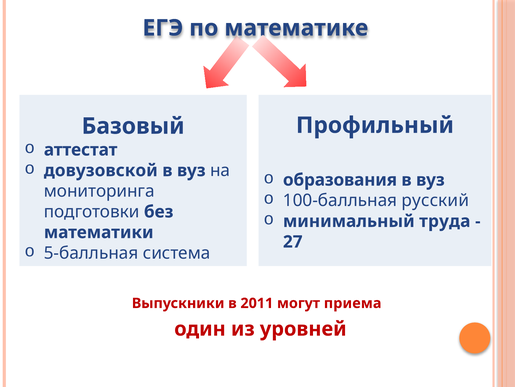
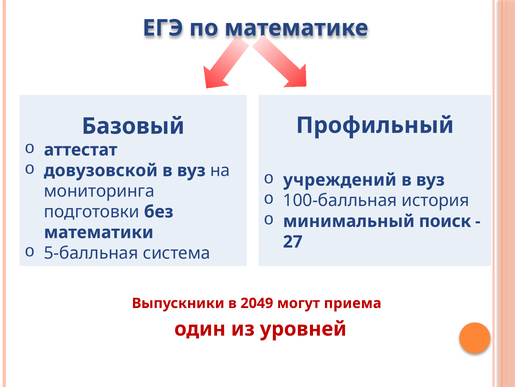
образования: образования -> учреждений
русский: русский -> история
труда: труда -> поиск
2011: 2011 -> 2049
